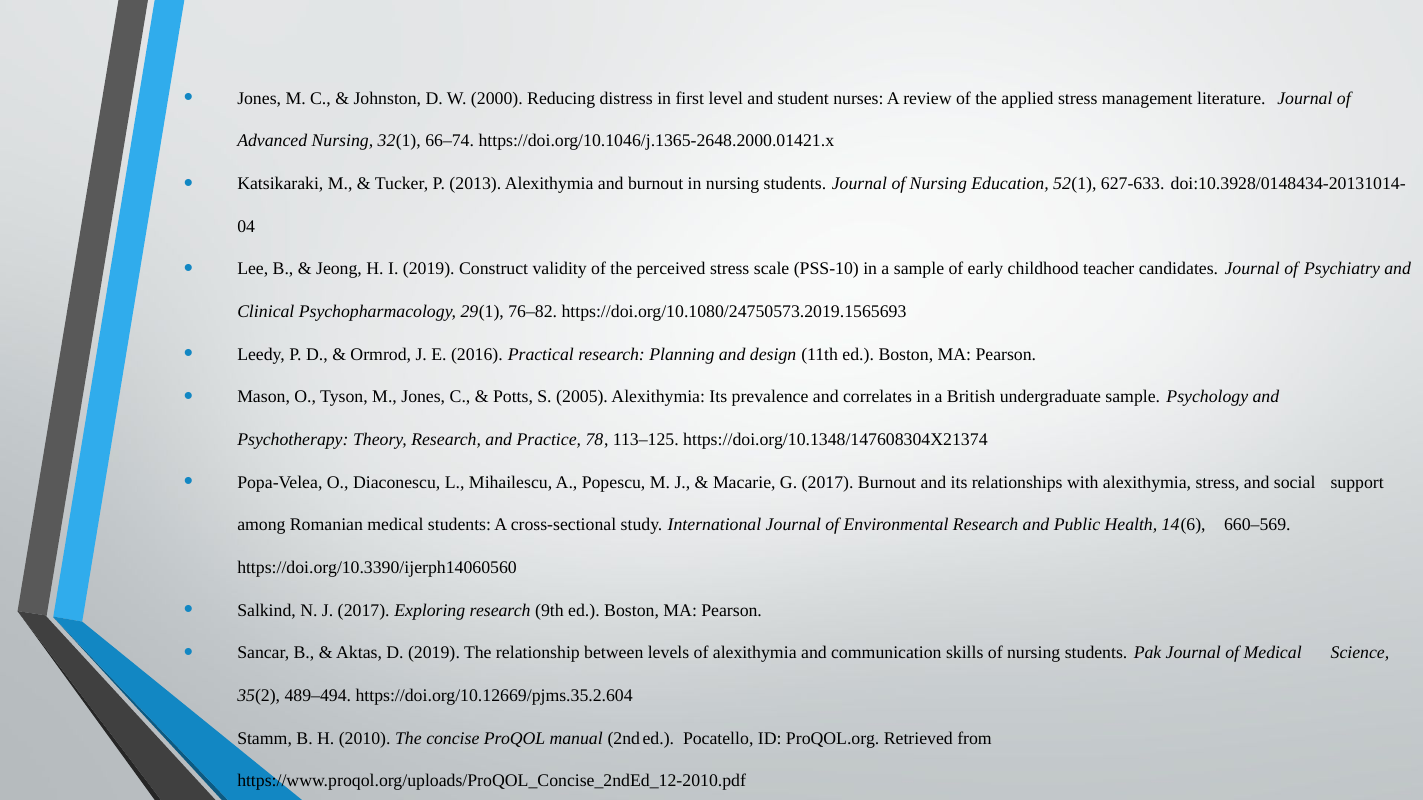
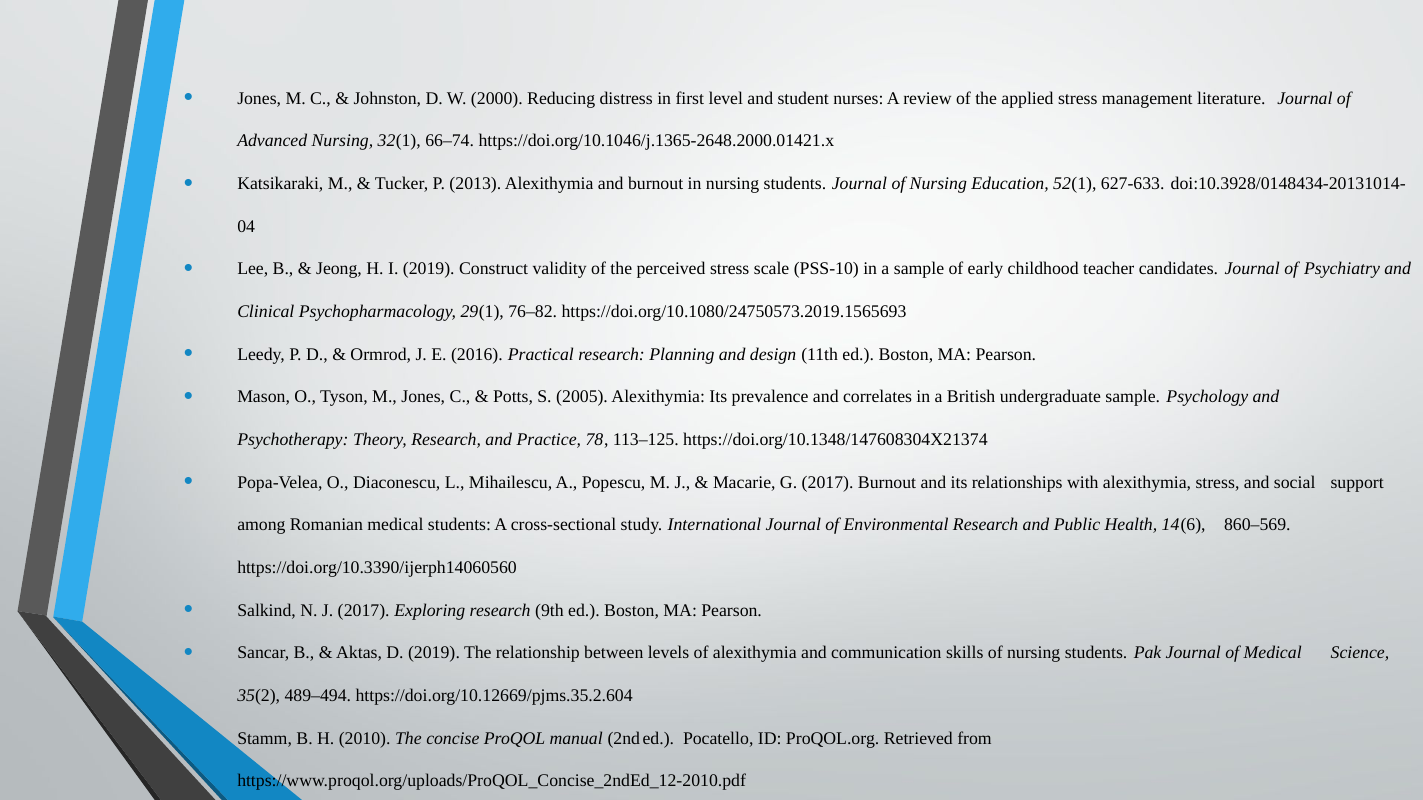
660–569: 660–569 -> 860–569
